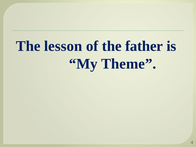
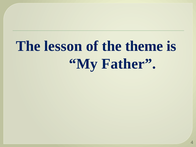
father: father -> theme
Theme: Theme -> Father
